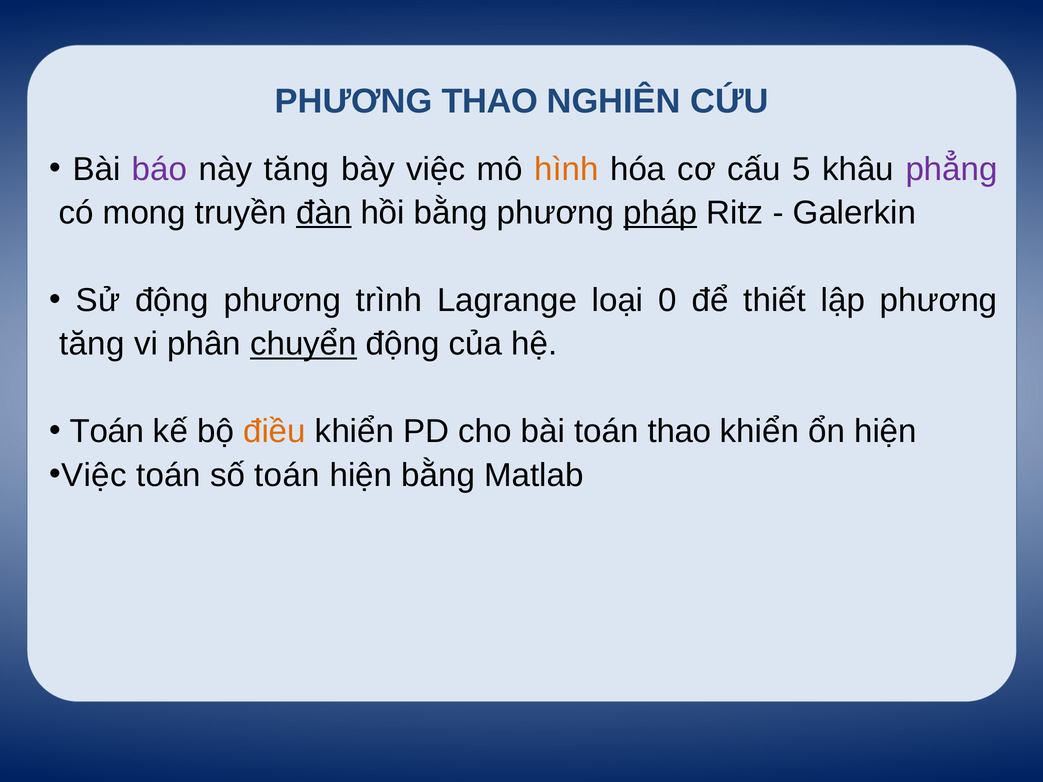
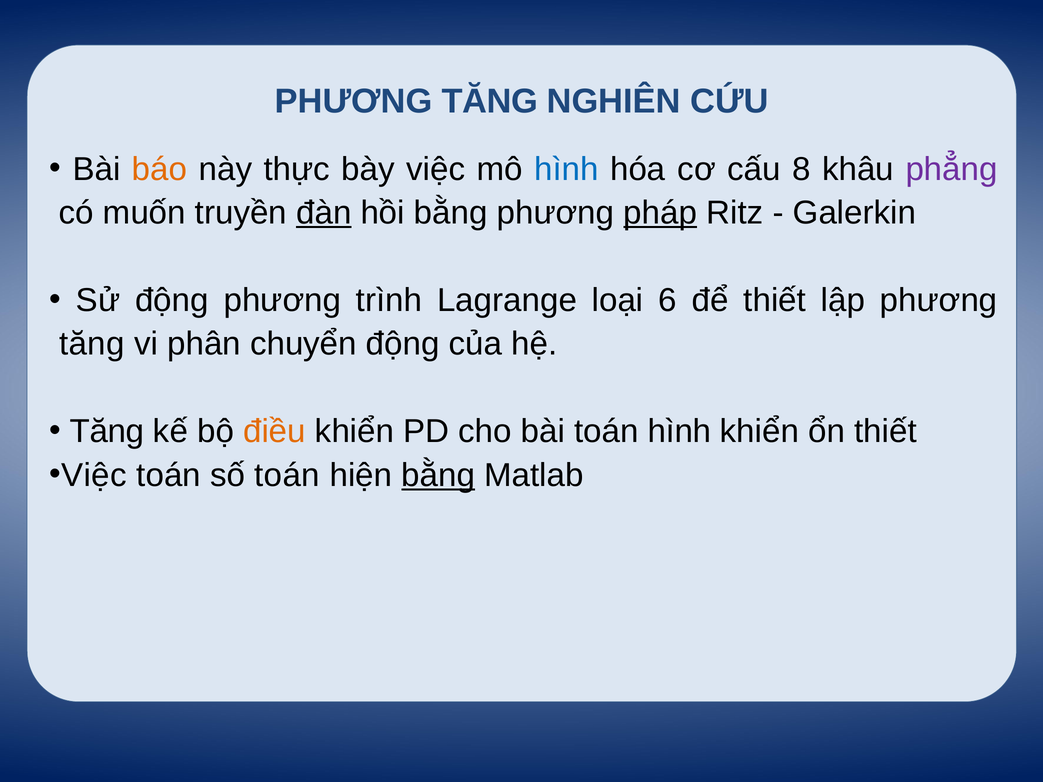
THAO at (490, 101): THAO -> TĂNG
báo colour: purple -> orange
này tăng: tăng -> thực
hình at (566, 169) colour: orange -> blue
5: 5 -> 8
mong: mong -> muốn
0: 0 -> 6
chuyển underline: present -> none
Toán at (107, 432): Toán -> Tăng
toán thao: thao -> hình
ổn hiện: hiện -> thiết
bằng at (438, 475) underline: none -> present
